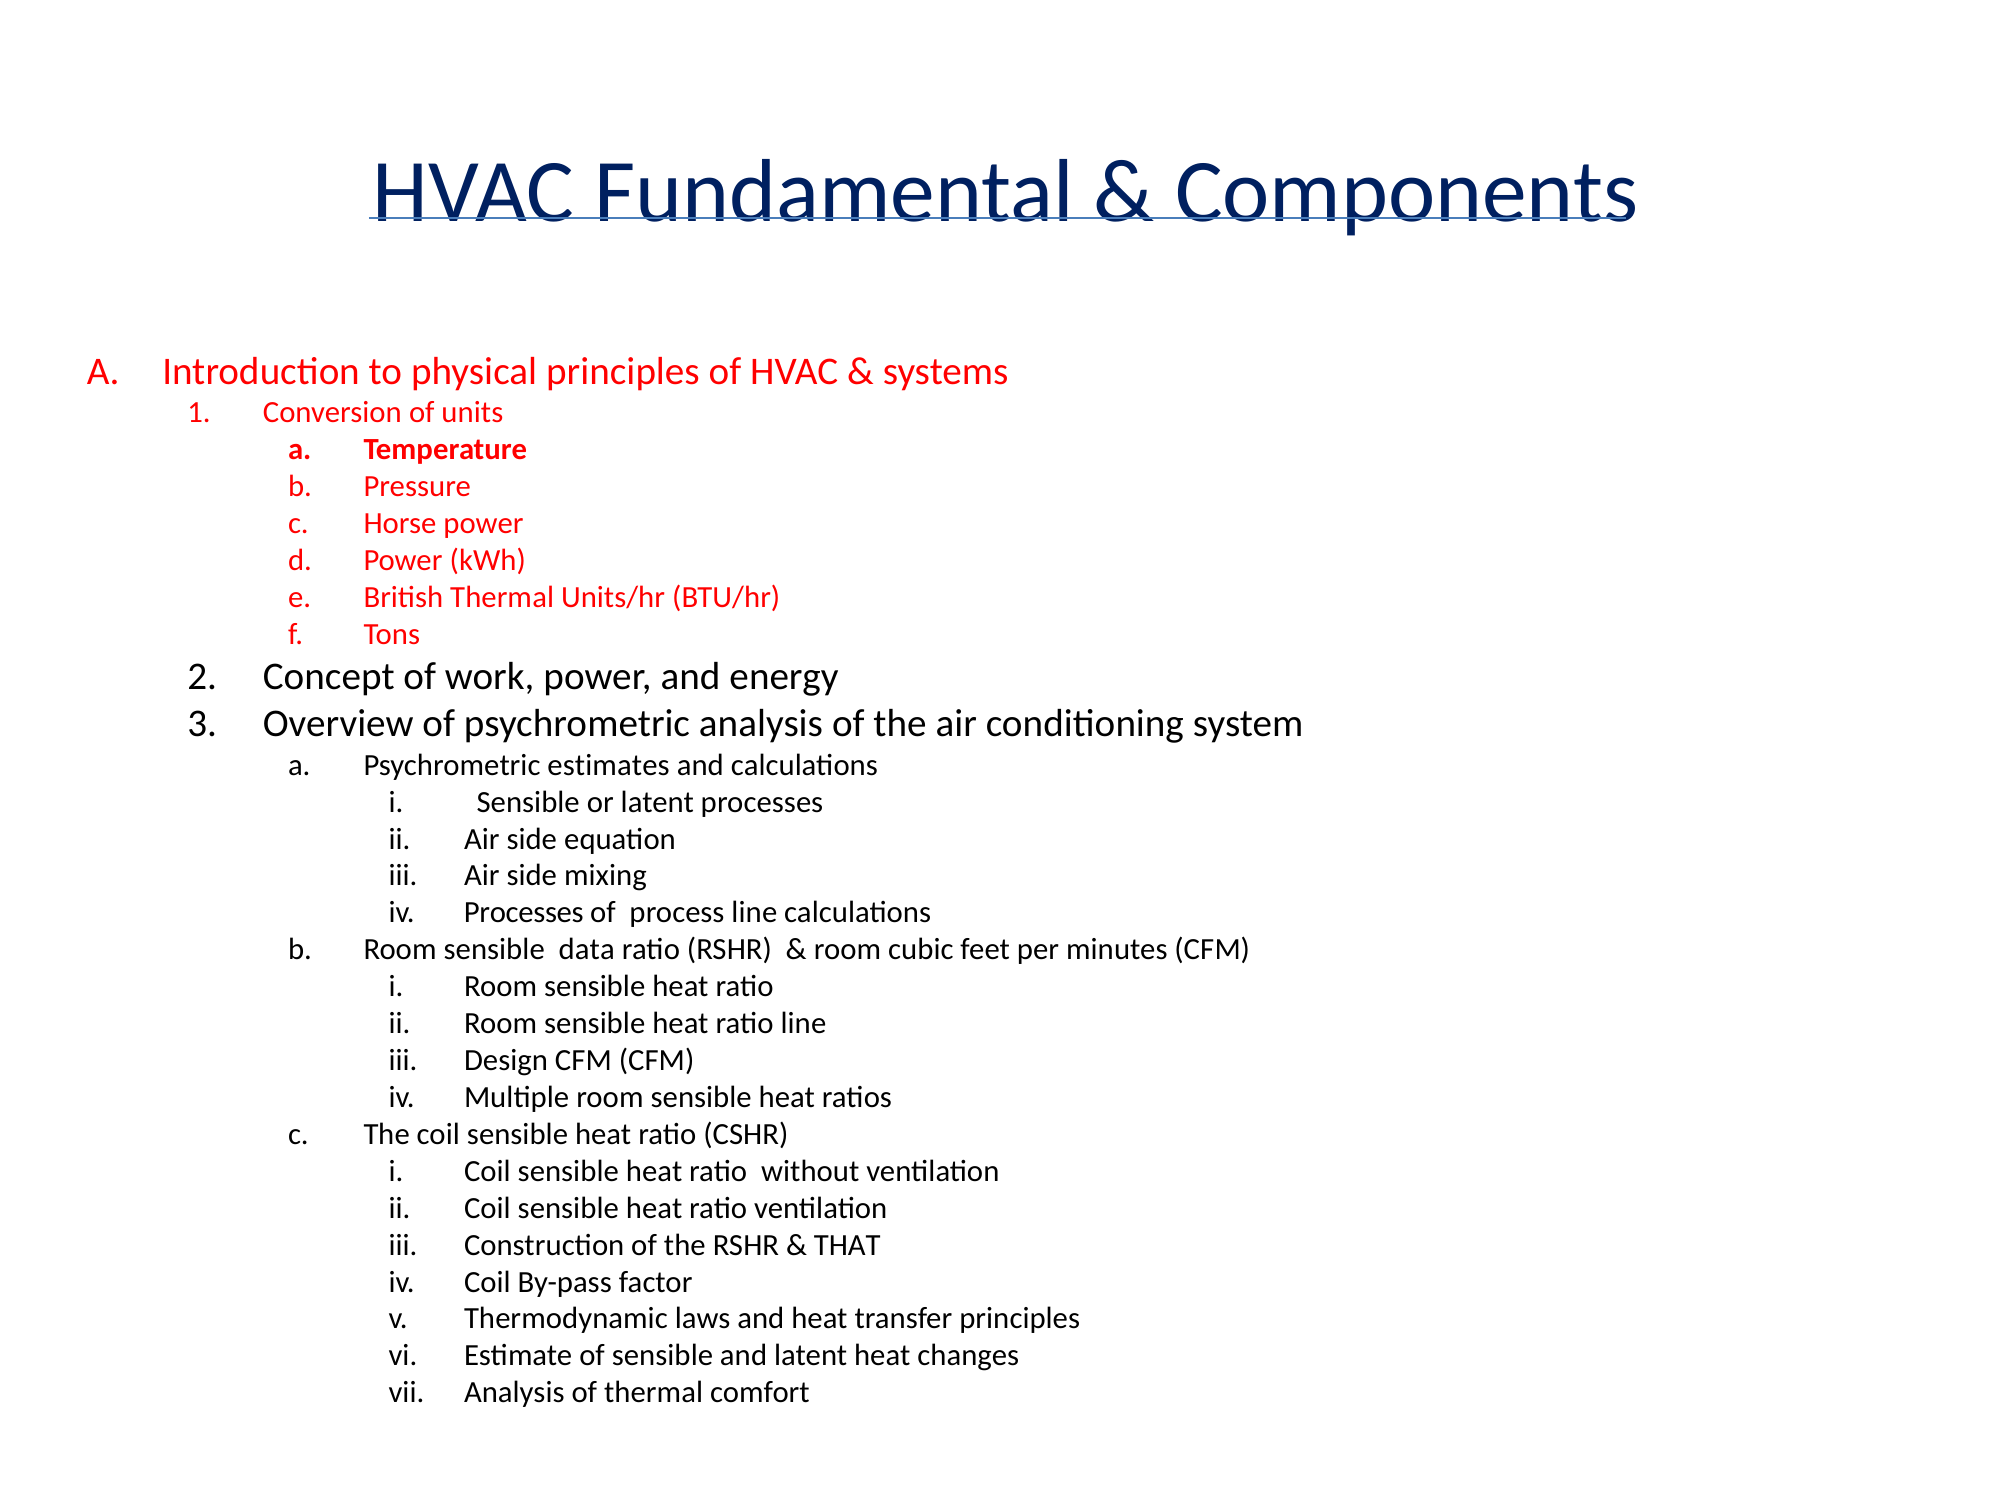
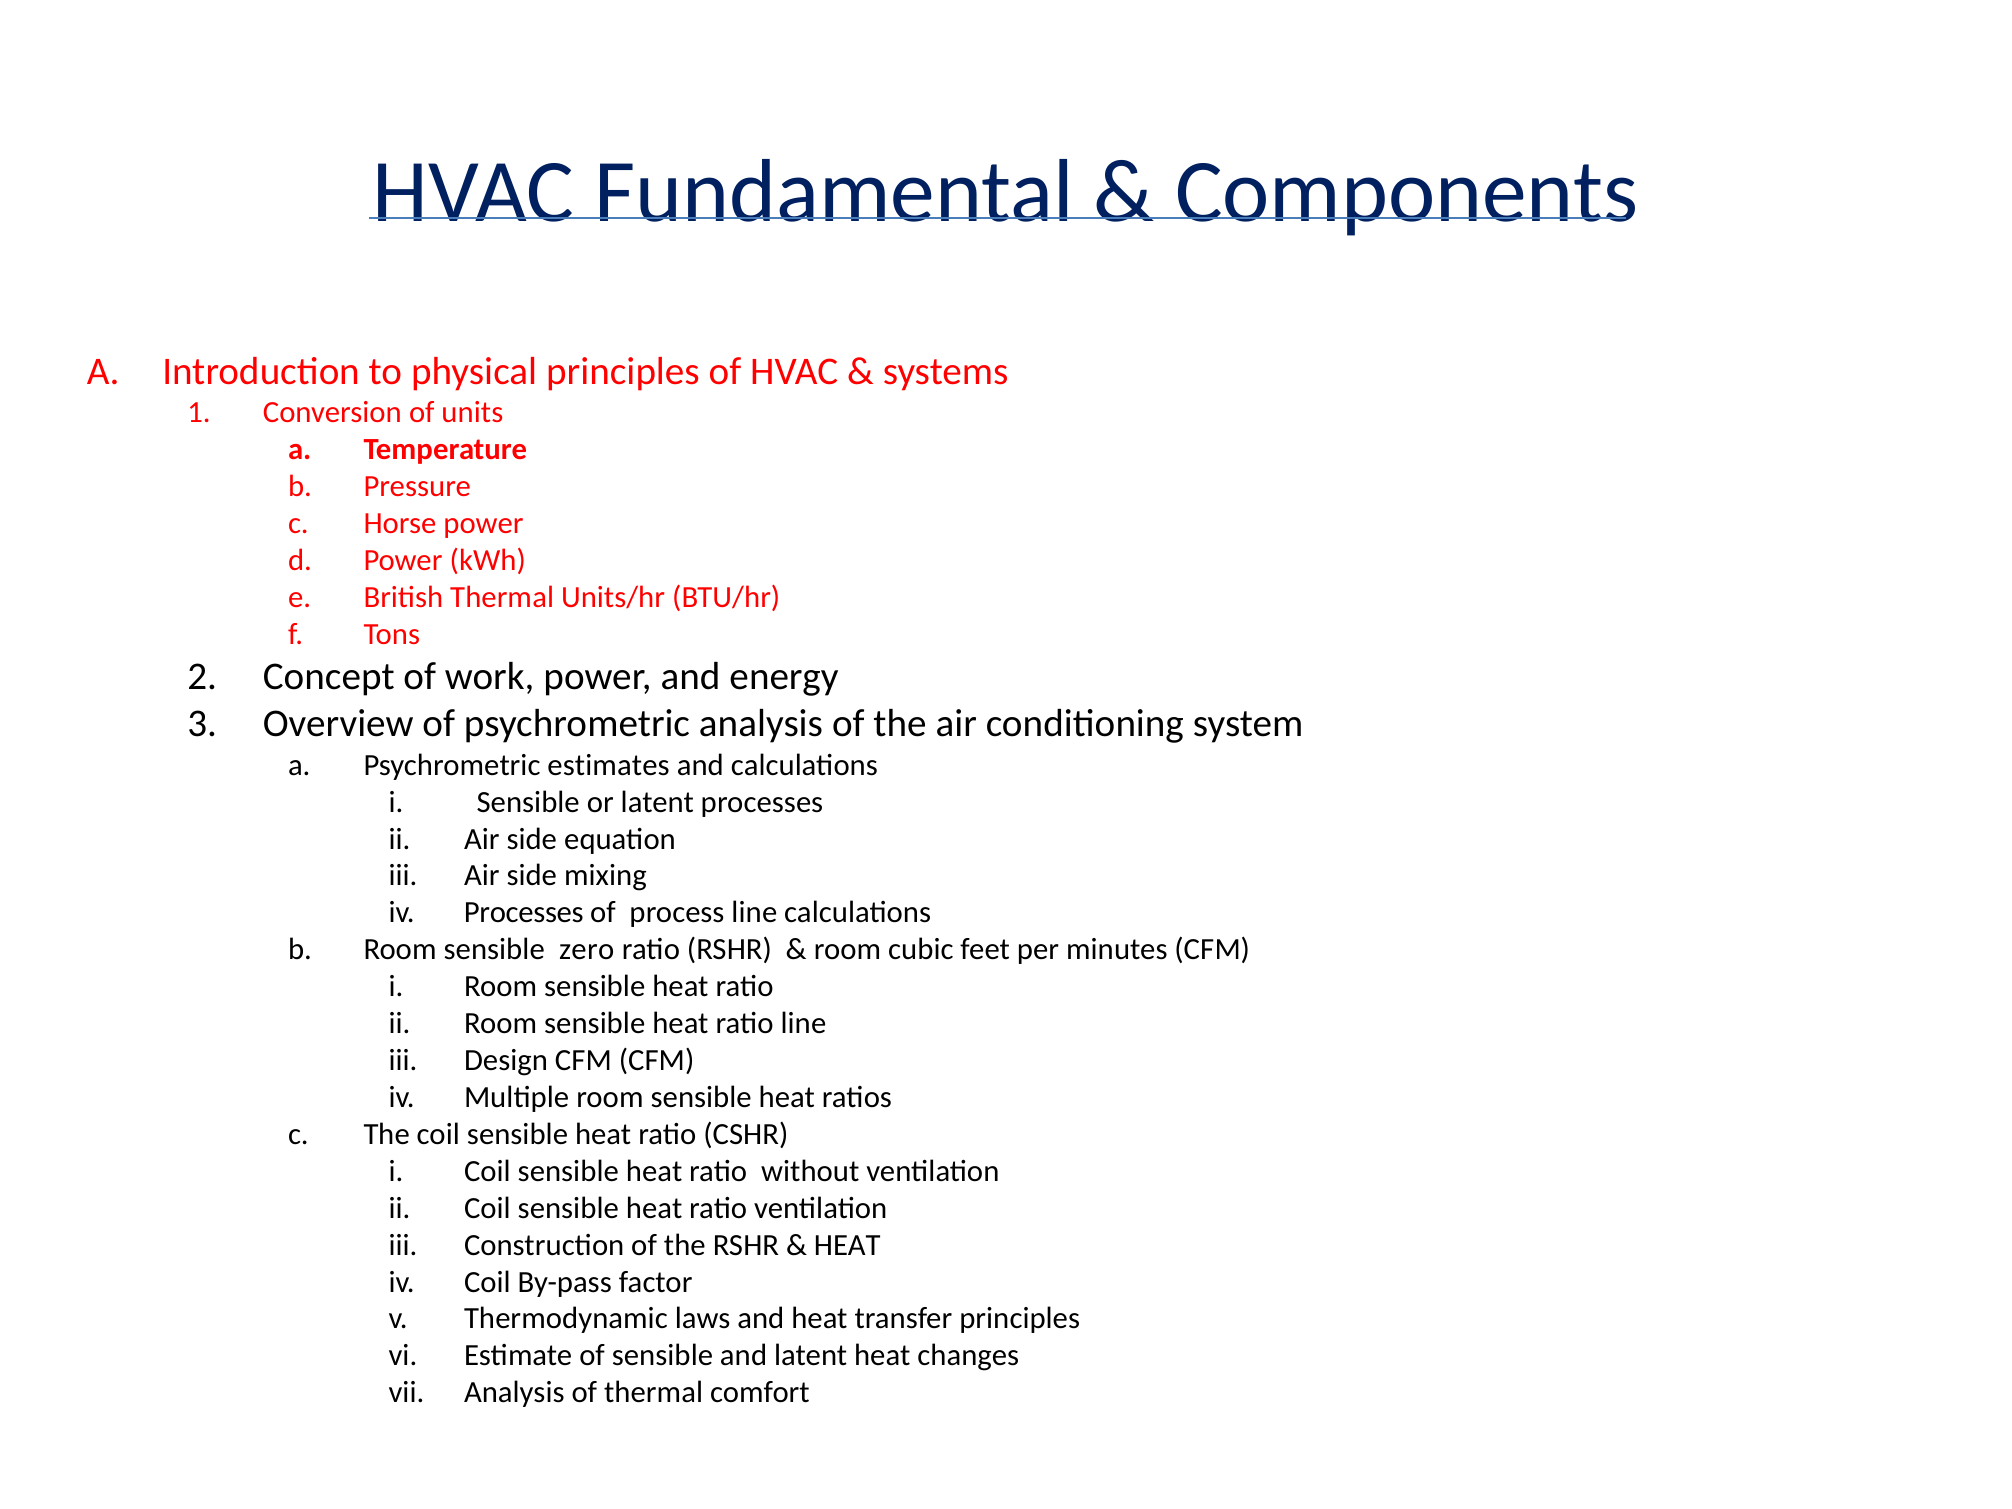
data: data -> zero
THAT at (847, 1245): THAT -> HEAT
